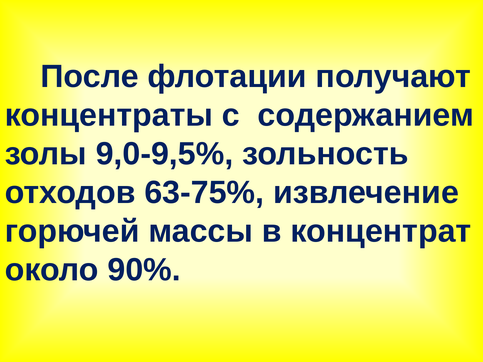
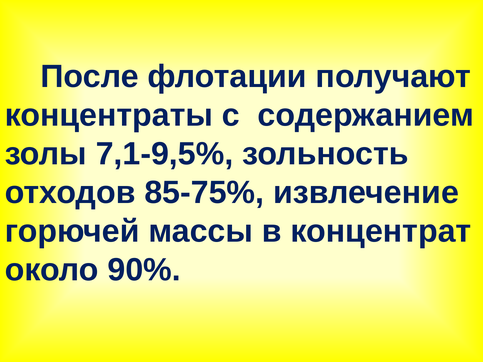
9,0-9,5%: 9,0-9,5% -> 7,1-9,5%
63-75%: 63-75% -> 85-75%
